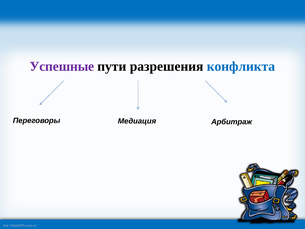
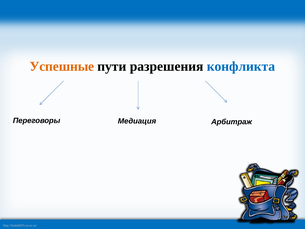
Успешные colour: purple -> orange
